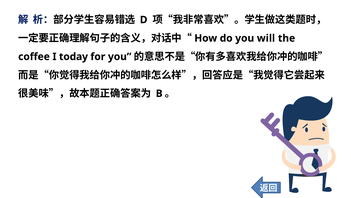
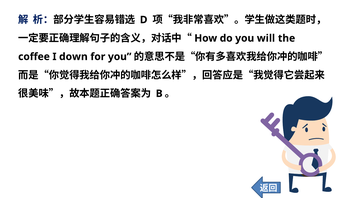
today: today -> down
